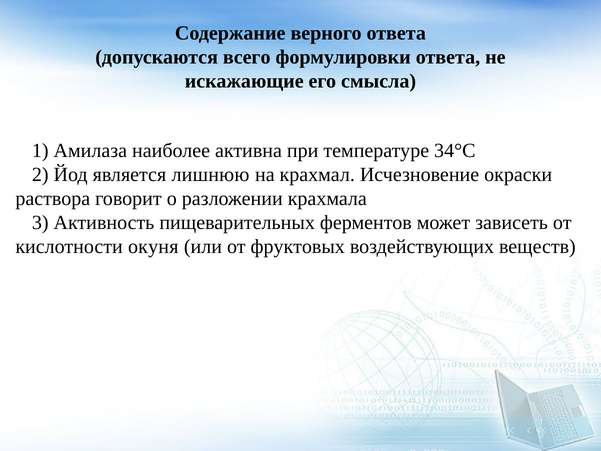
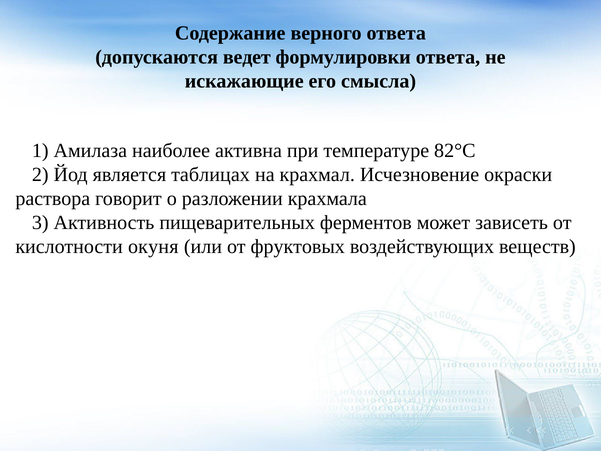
всего: всего -> ведет
34°С: 34°С -> 82°С
лишнюю: лишнюю -> таблицах
